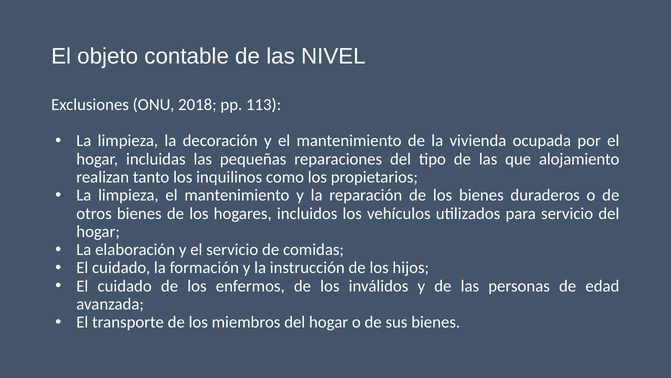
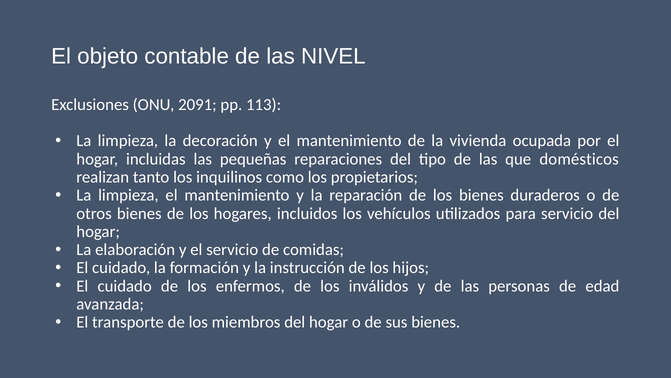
2018: 2018 -> 2091
alojamiento: alojamiento -> domésticos
